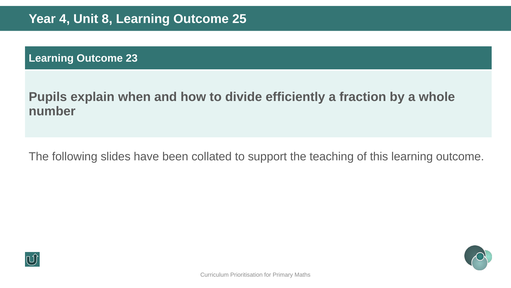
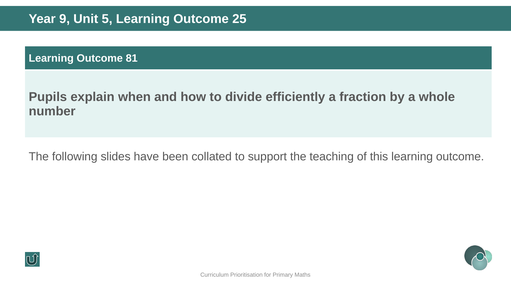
4: 4 -> 9
8: 8 -> 5
23: 23 -> 81
